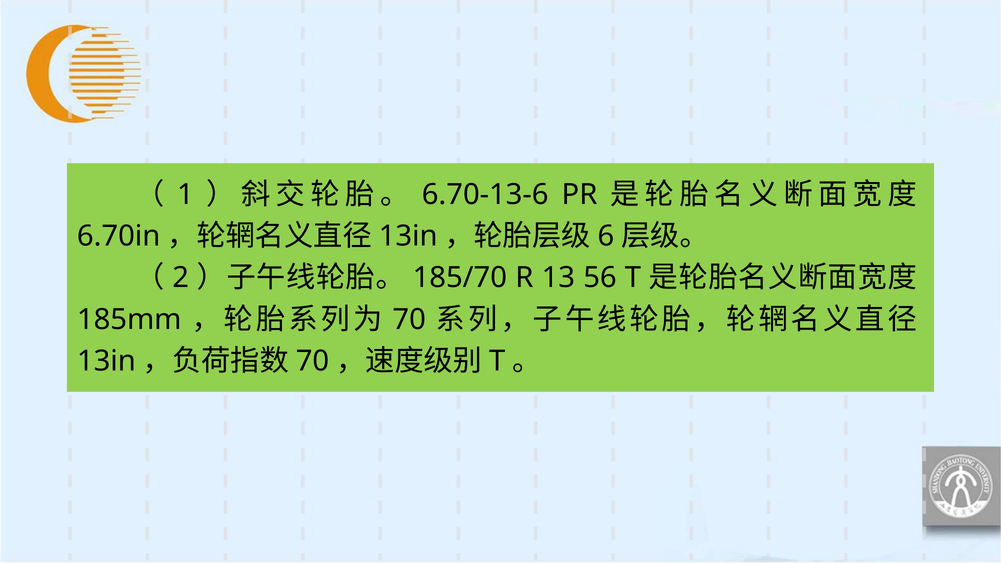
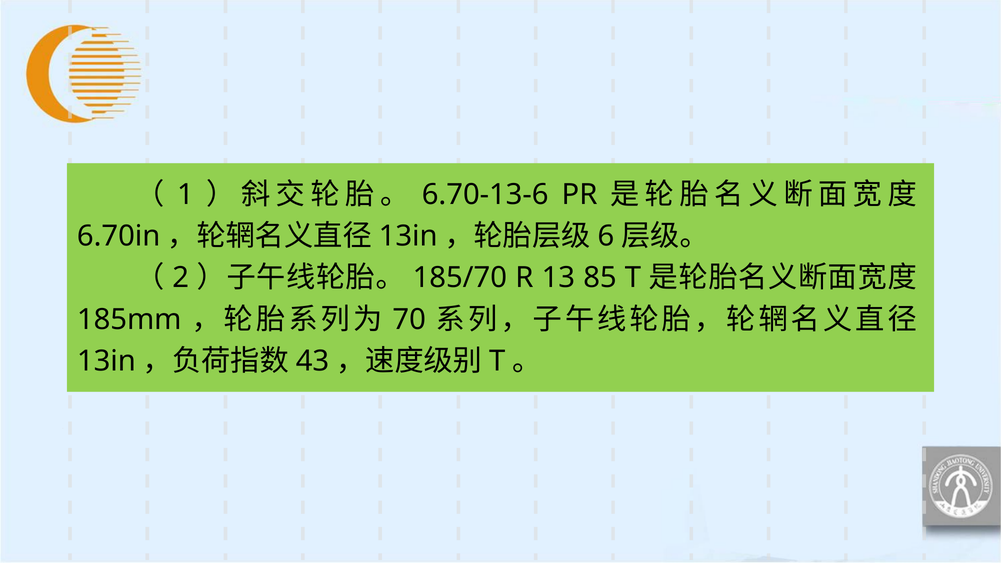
56: 56 -> 85
70 at (312, 361): 70 -> 43
